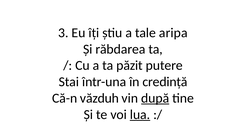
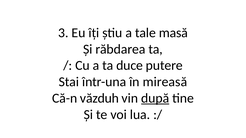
aripa: aripa -> masă
păzit: păzit -> duce
credință: credință -> mireasă
lua underline: present -> none
